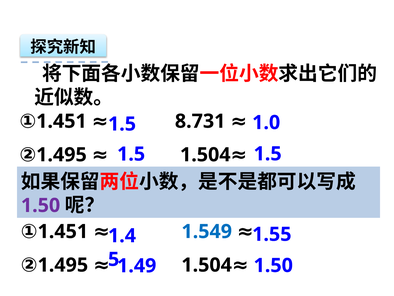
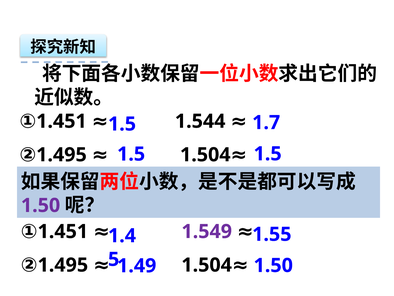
8.731: 8.731 -> 1.544
1.0: 1.0 -> 1.7
1.549 colour: blue -> purple
